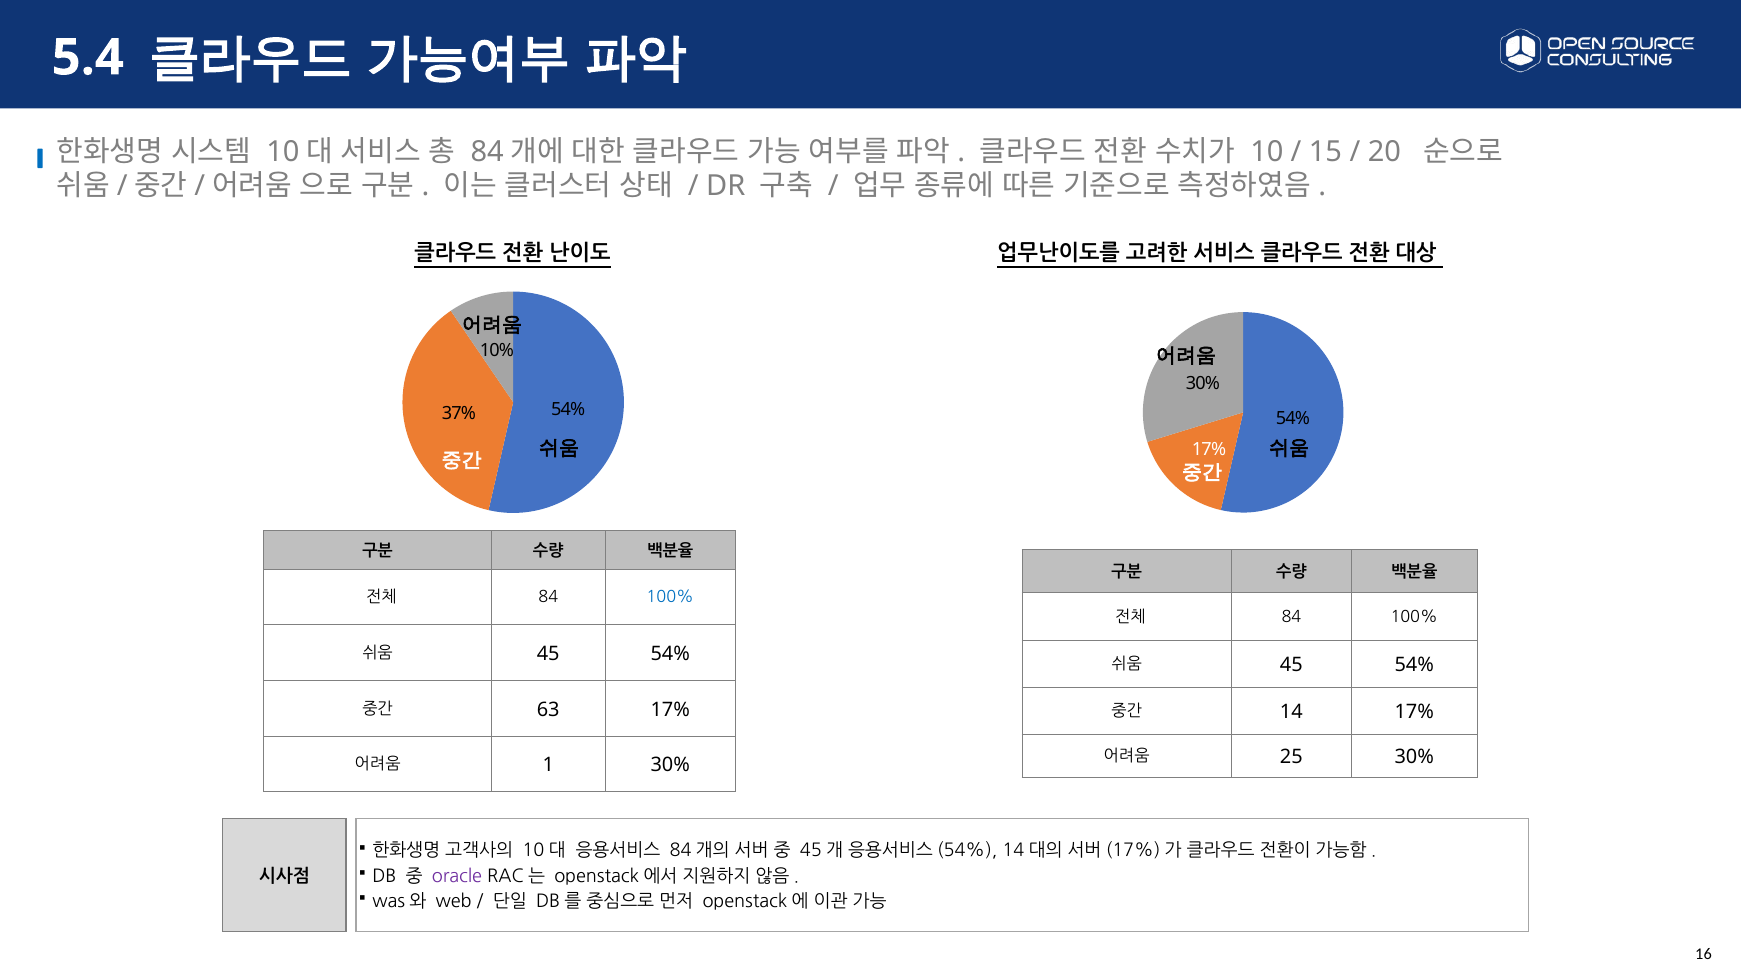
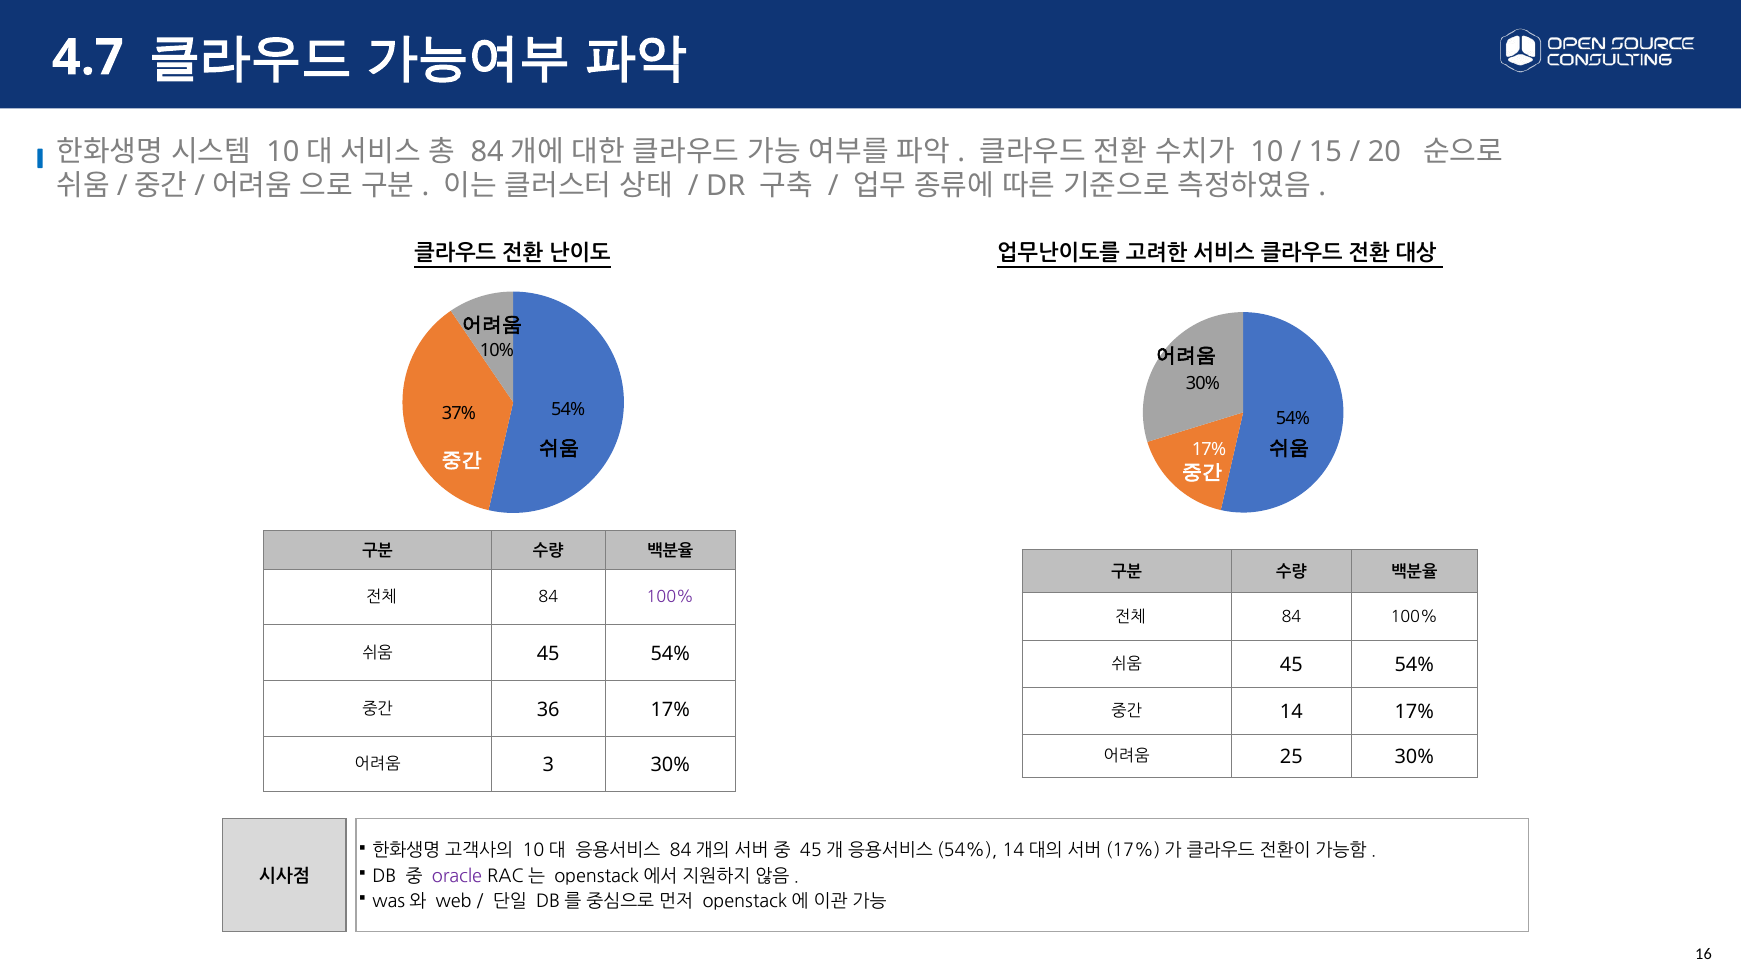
5.4: 5.4 -> 4.7
100% at (670, 598) colour: blue -> purple
63: 63 -> 36
1: 1 -> 3
